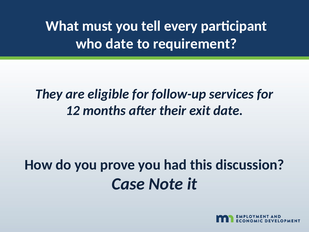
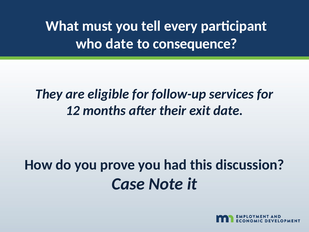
requirement: requirement -> consequence
